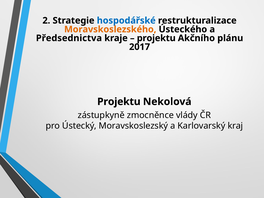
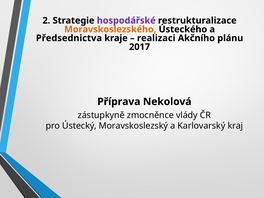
hospodářské colour: blue -> purple
projektu at (156, 38): projektu -> realizaci
Projektu at (119, 102): Projektu -> Příprava
